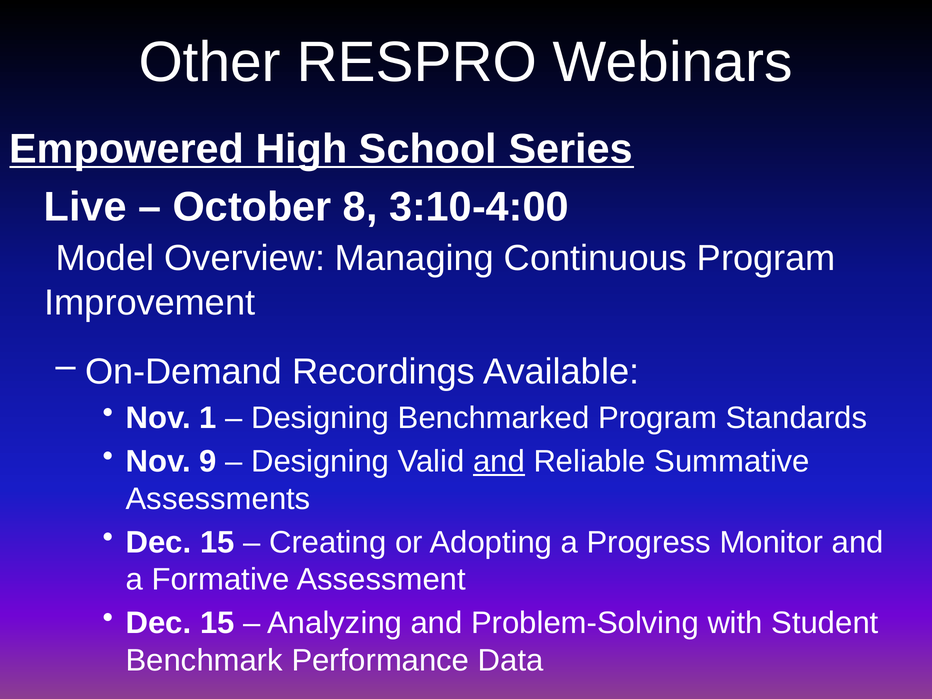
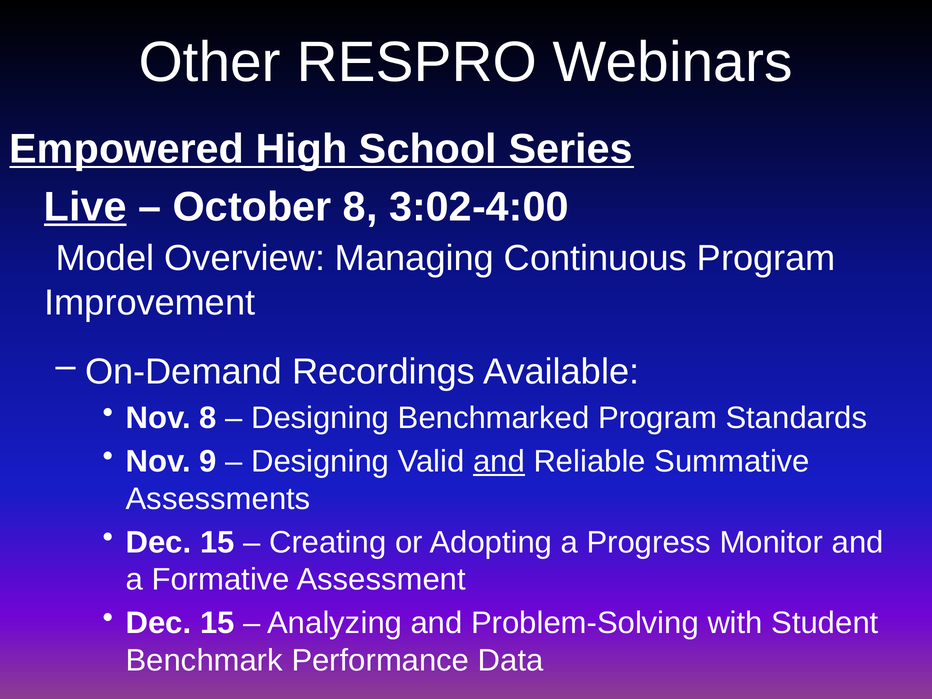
Live underline: none -> present
3:10-4:00: 3:10-4:00 -> 3:02-4:00
Nov 1: 1 -> 8
